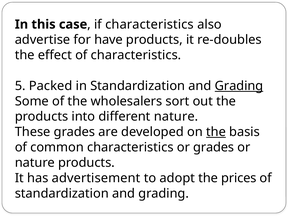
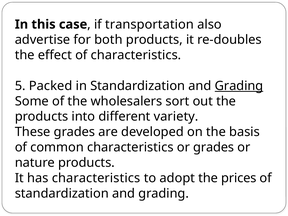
if characteristics: characteristics -> transportation
have: have -> both
different nature: nature -> variety
the at (216, 132) underline: present -> none
has advertisement: advertisement -> characteristics
